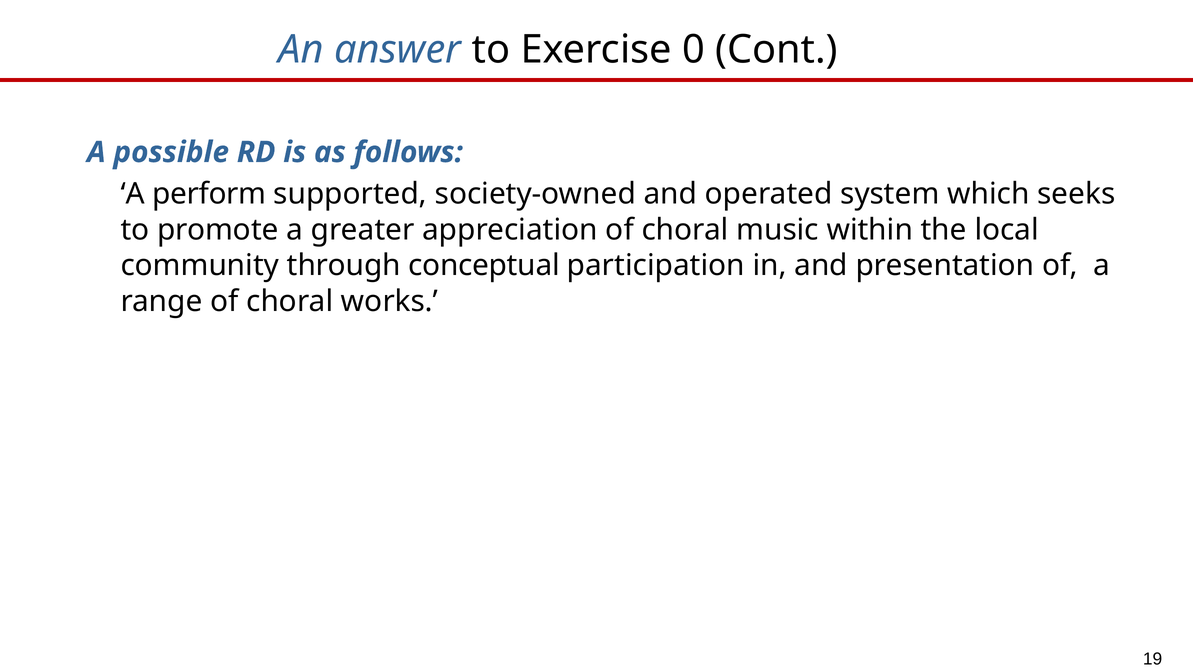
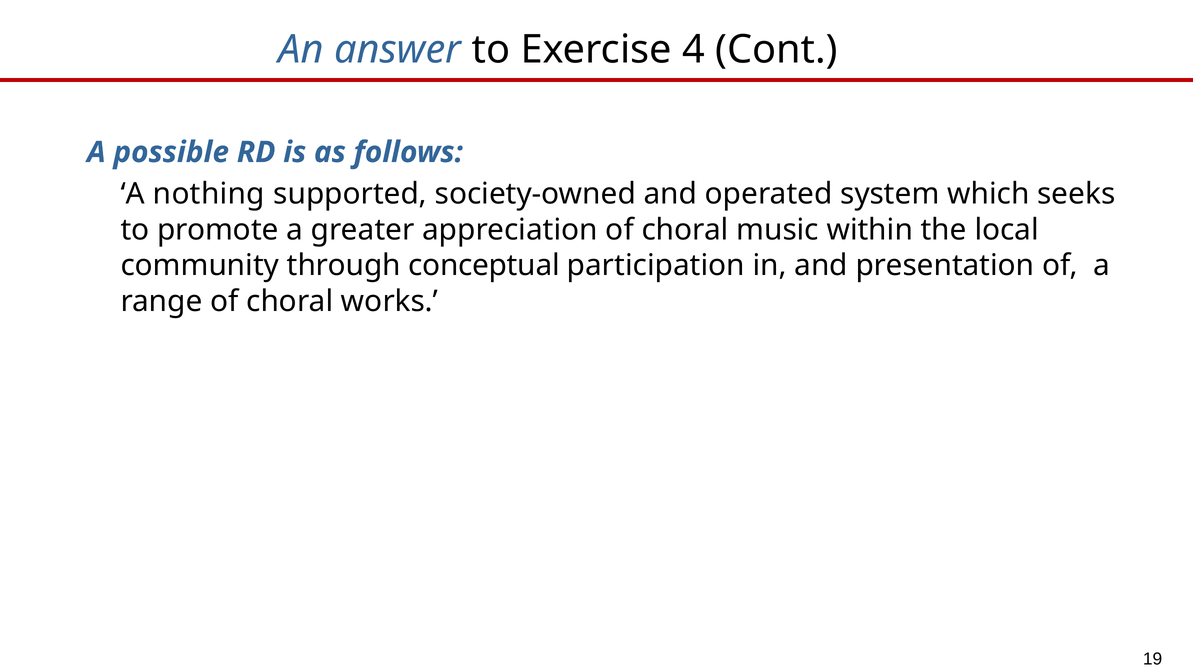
0: 0 -> 4
perform: perform -> nothing
